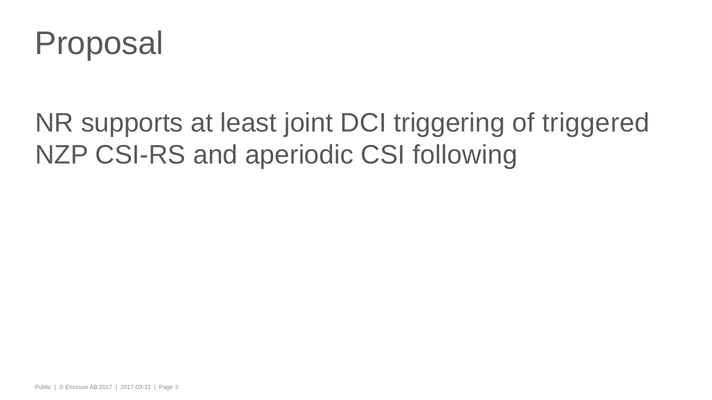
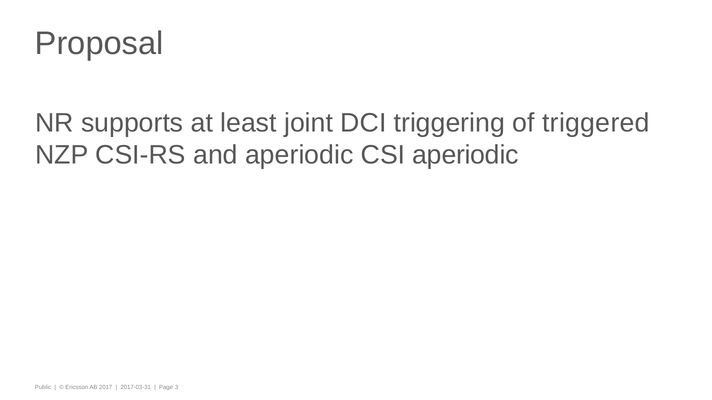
CSI following: following -> aperiodic
